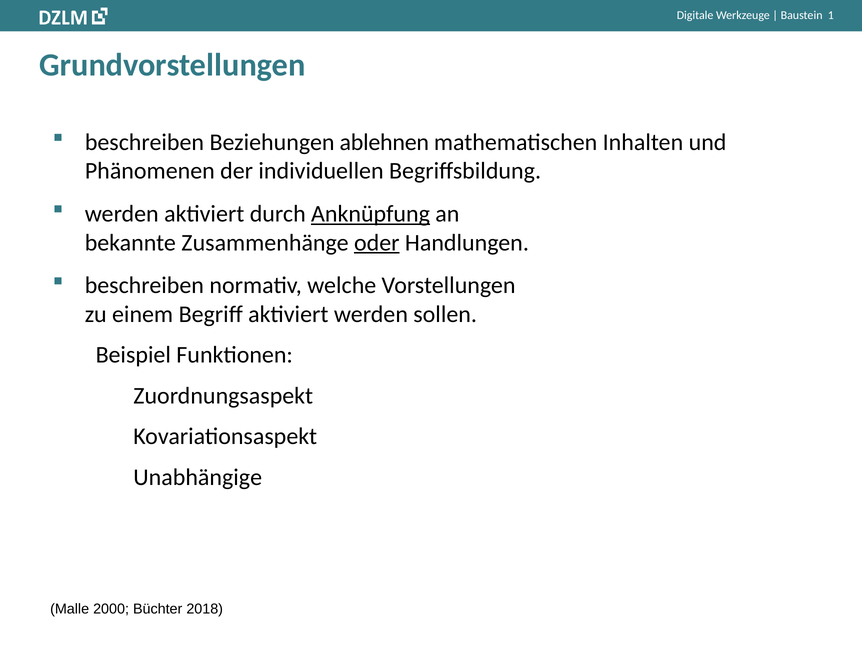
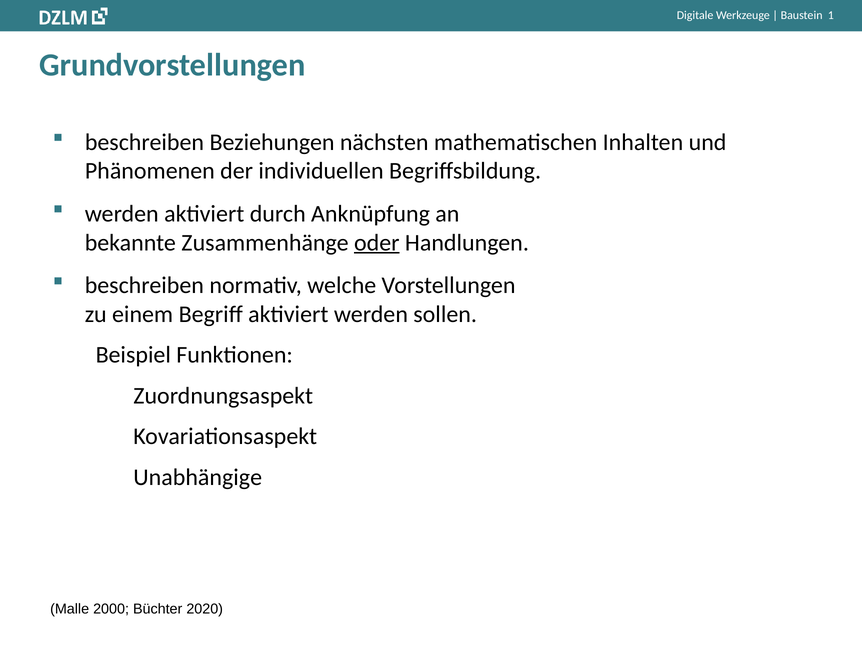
ablehnen: ablehnen -> nächsten
Anknüpfung underline: present -> none
2018: 2018 -> 2020
